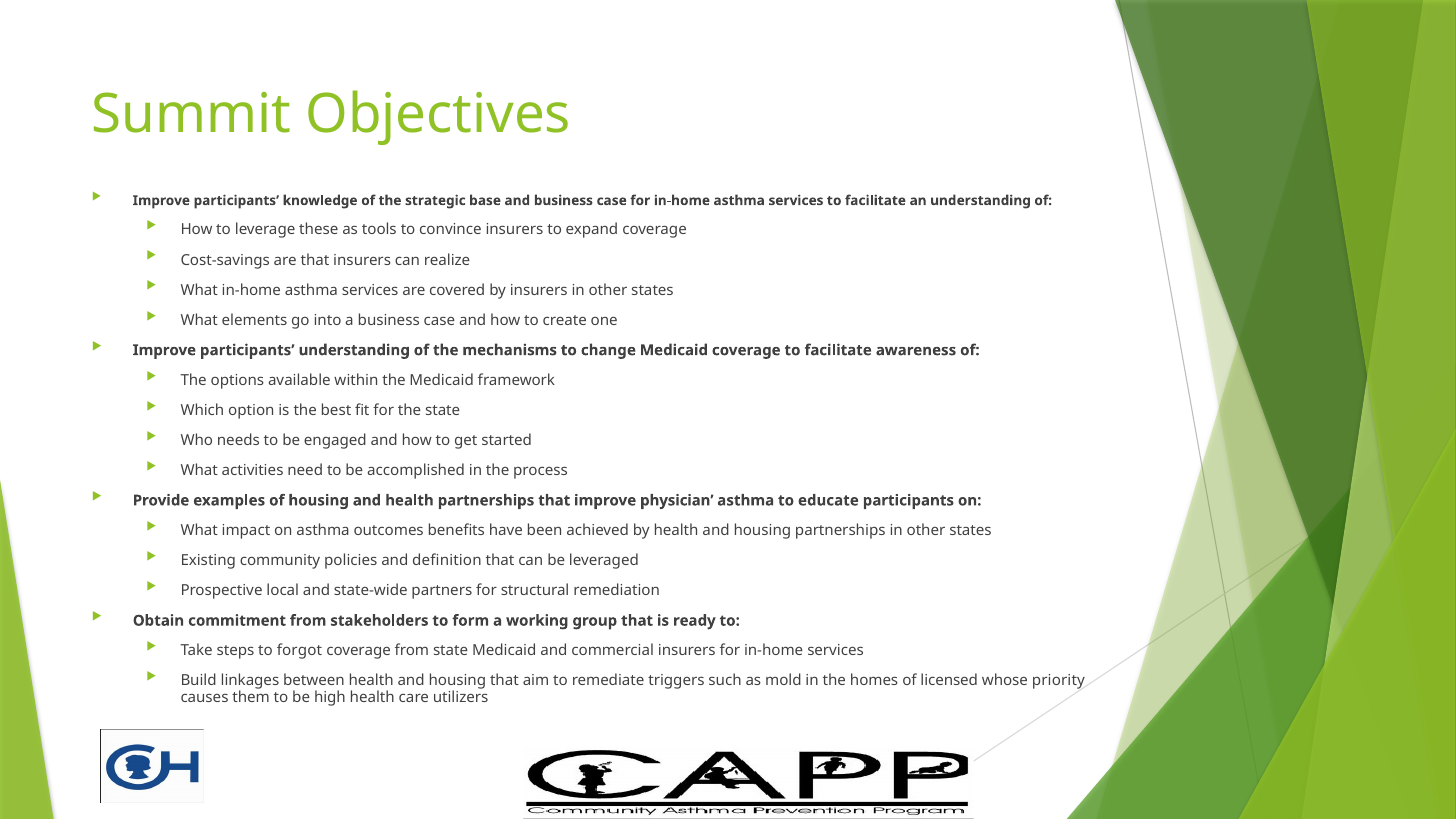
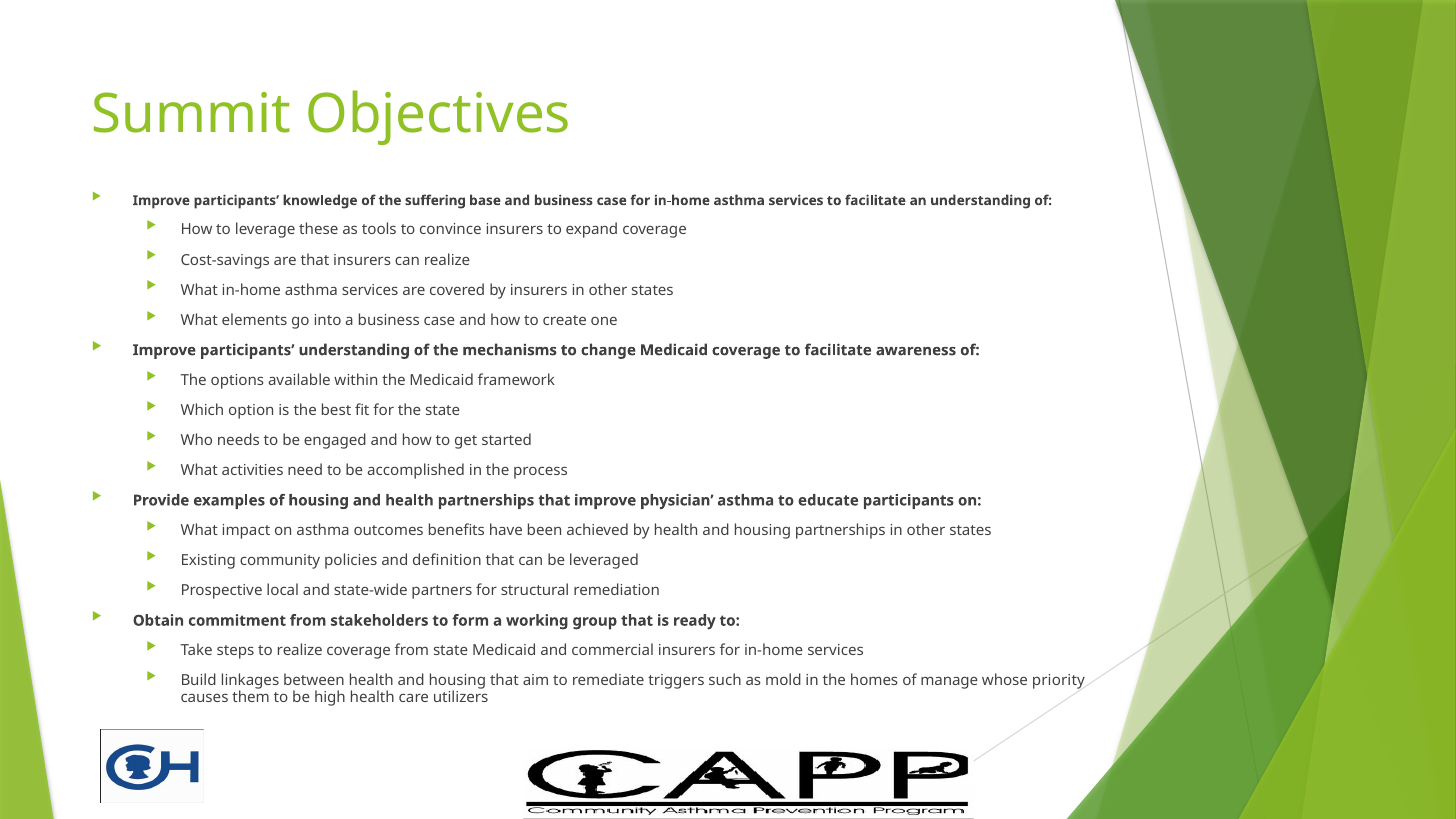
strategic: strategic -> suffering
to forgot: forgot -> realize
licensed: licensed -> manage
